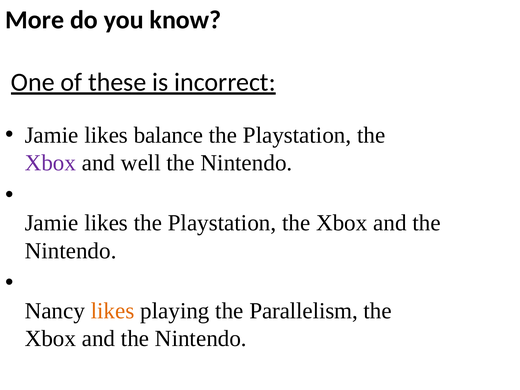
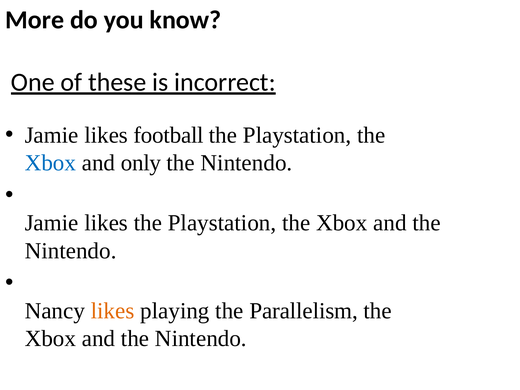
balance: balance -> football
Xbox at (50, 163) colour: purple -> blue
well: well -> only
